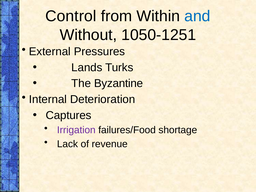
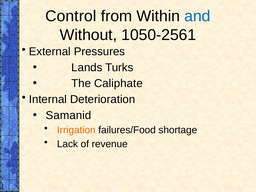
1050-1251: 1050-1251 -> 1050-2561
Byzantine: Byzantine -> Caliphate
Captures: Captures -> Samanid
Irrigation colour: purple -> orange
